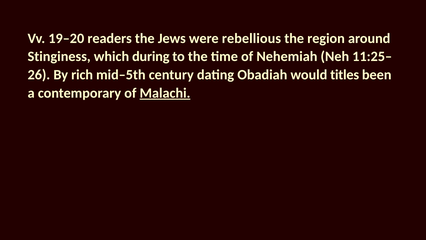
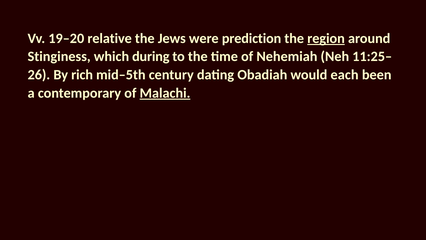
readers: readers -> relative
rebellious: rebellious -> prediction
region underline: none -> present
titles: titles -> each
